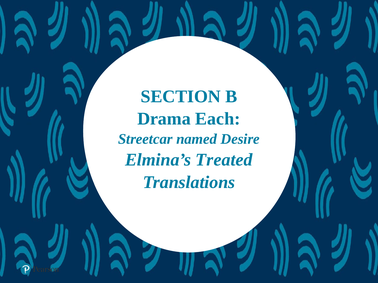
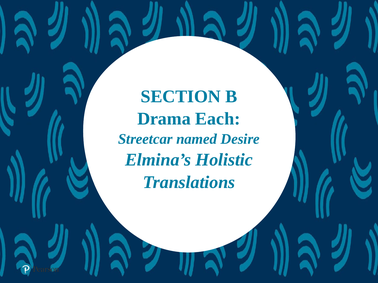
Treated: Treated -> Holistic
